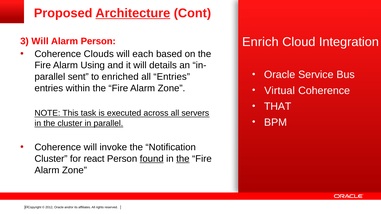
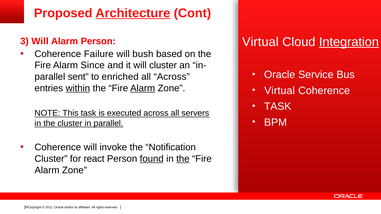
Enrich at (260, 42): Enrich -> Virtual
Integration underline: none -> present
Clouds: Clouds -> Failure
each: each -> bush
Using: Using -> Since
will details: details -> cluster
all Entries: Entries -> Across
within underline: none -> present
Alarm at (143, 88) underline: none -> present
THAT at (278, 107): THAT -> TASK
